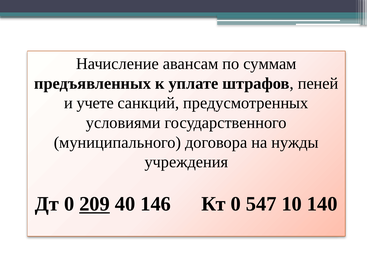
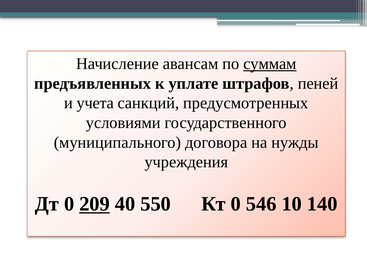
суммам underline: none -> present
учете: учете -> учета
146: 146 -> 550
547: 547 -> 546
